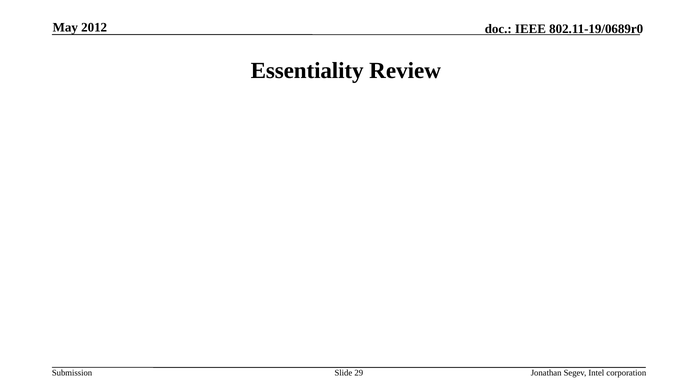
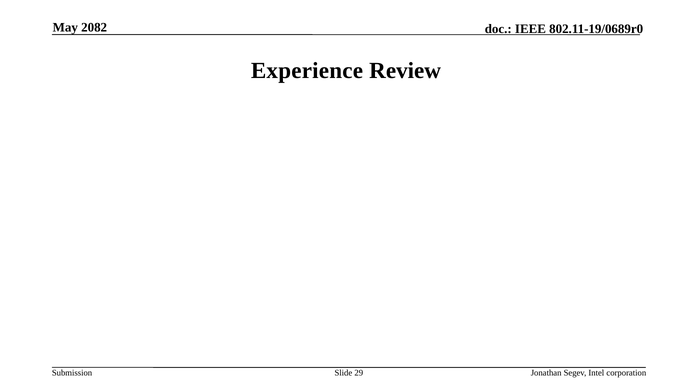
2012: 2012 -> 2082
Essentiality: Essentiality -> Experience
